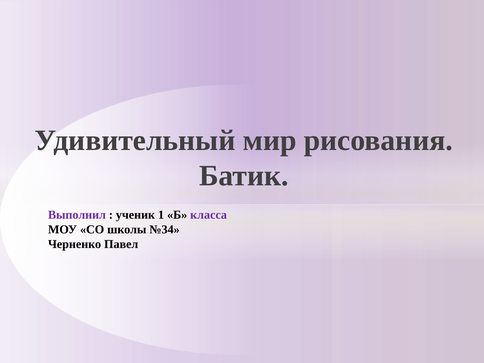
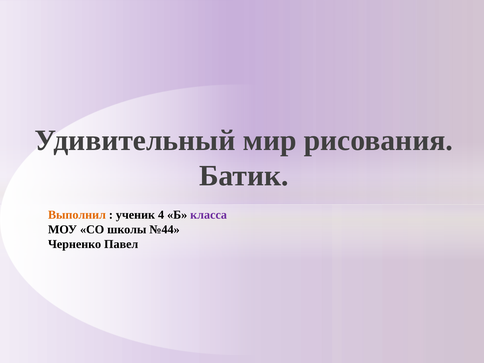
Выполнил colour: purple -> orange
1: 1 -> 4
№34: №34 -> №44
